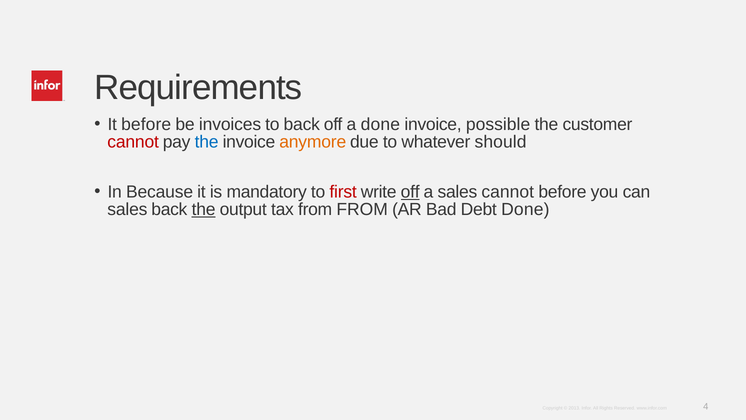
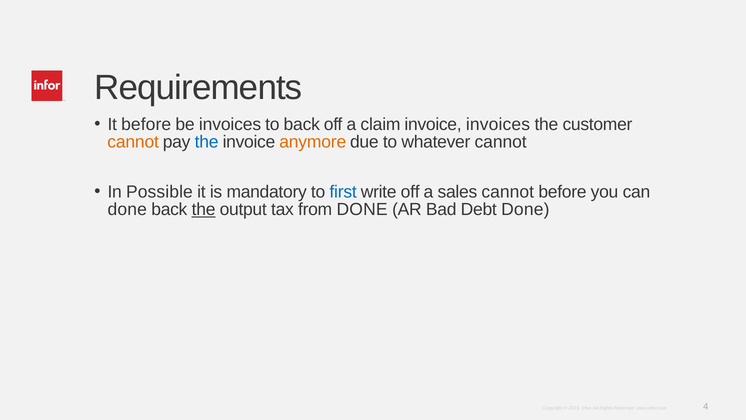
a done: done -> claim
invoice possible: possible -> invoices
cannot at (133, 142) colour: red -> orange
whatever should: should -> cannot
Because: Because -> Possible
first colour: red -> blue
off at (410, 192) underline: present -> none
sales at (127, 209): sales -> done
from FROM: FROM -> DONE
